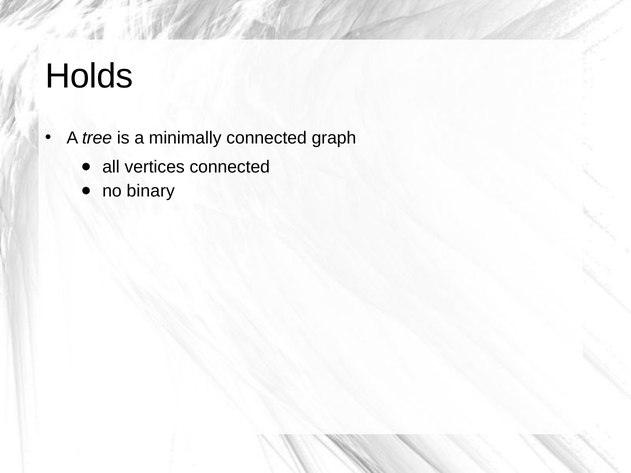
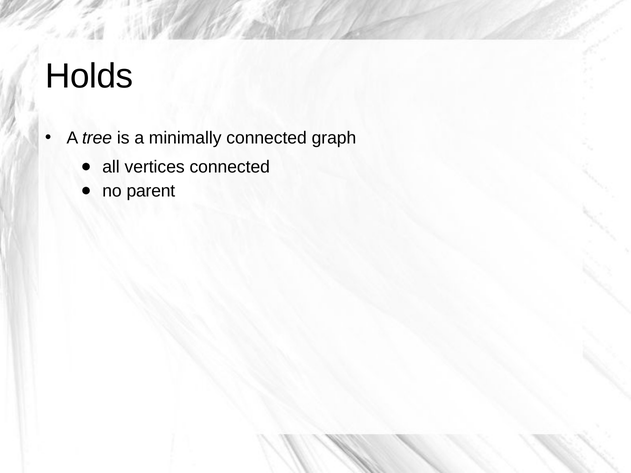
binary: binary -> parent
